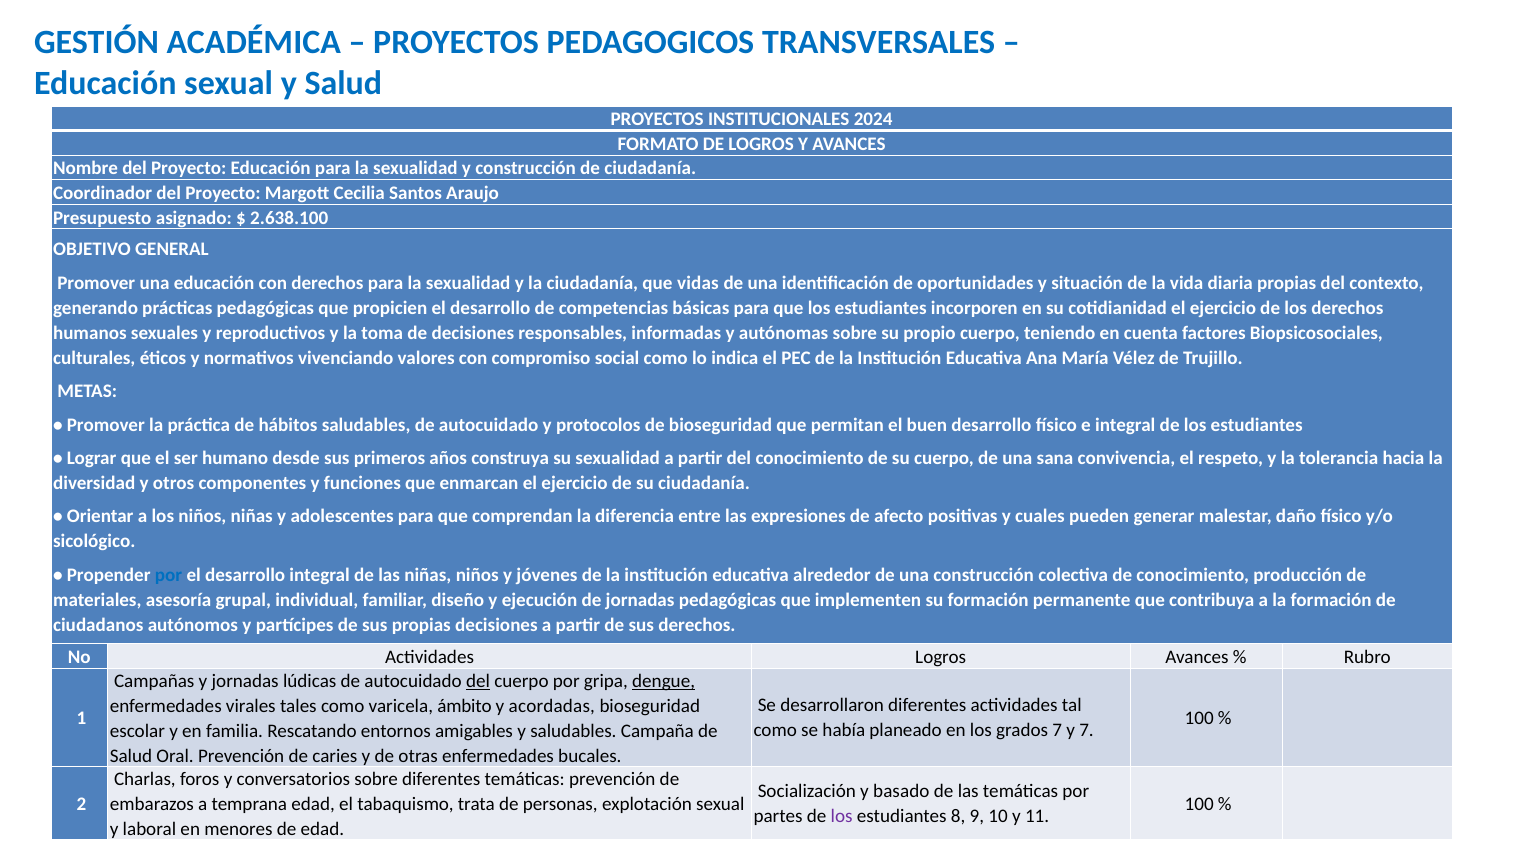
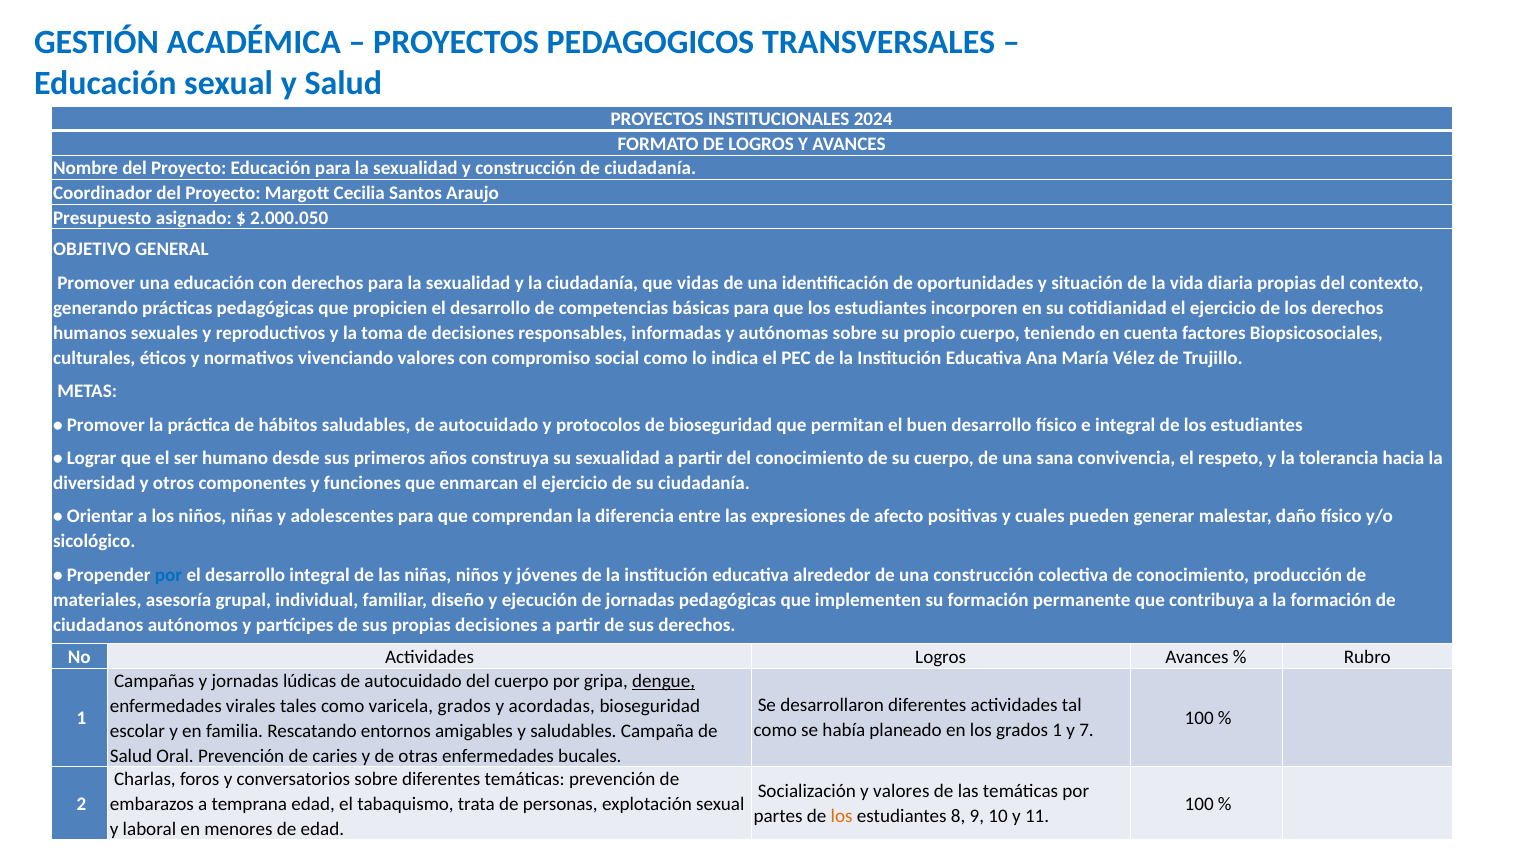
2.638.100: 2.638.100 -> 2.000.050
del at (478, 682) underline: present -> none
varicela ámbito: ámbito -> grados
grados 7: 7 -> 1
y basado: basado -> valores
los at (842, 817) colour: purple -> orange
